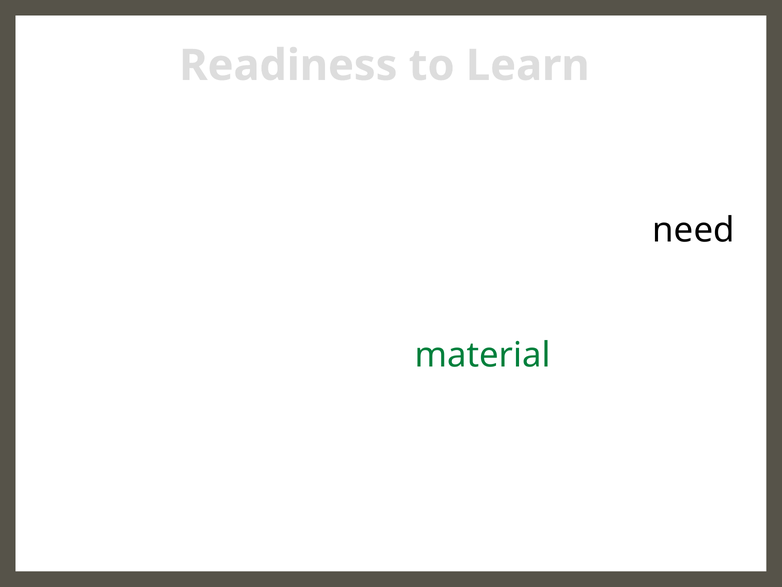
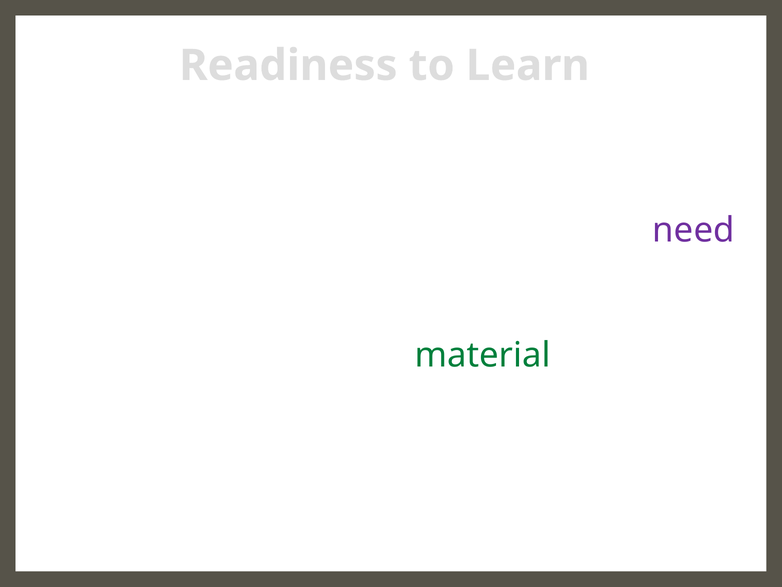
need at (694, 230) colour: black -> purple
